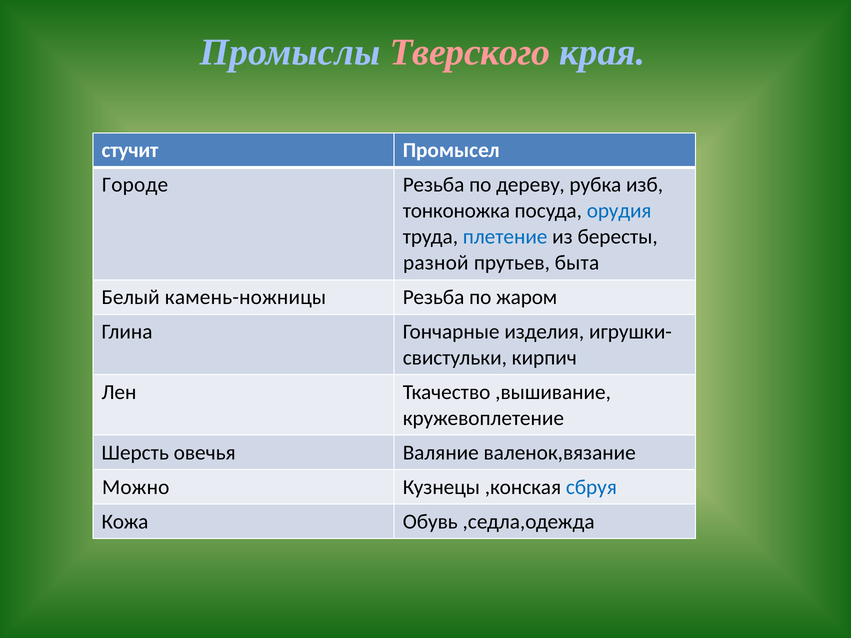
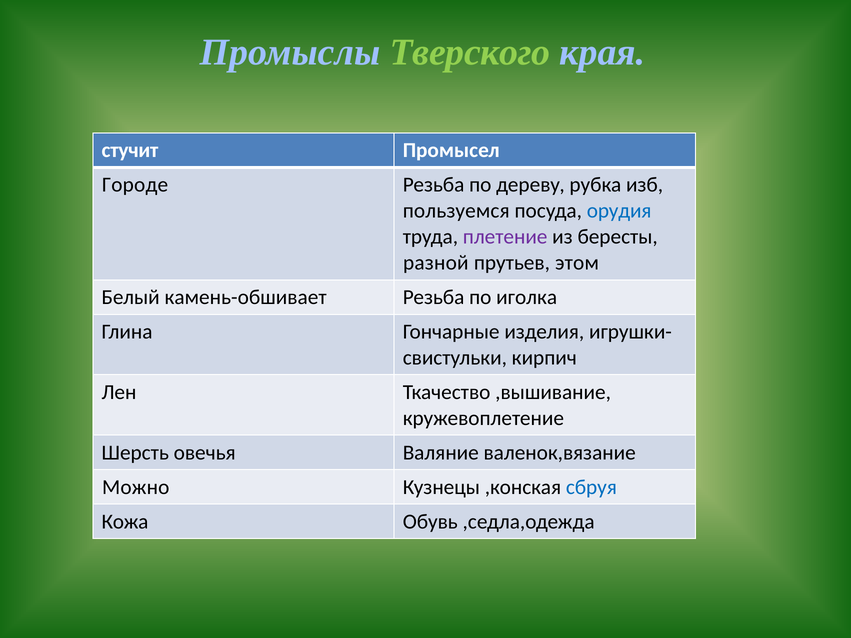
Тверского colour: pink -> light green
тонконожка: тонконожка -> пользуемся
плетение colour: blue -> purple
быта: быта -> этом
камень-ножницы: камень-ножницы -> камень-обшивает
жаром: жаром -> иголка
